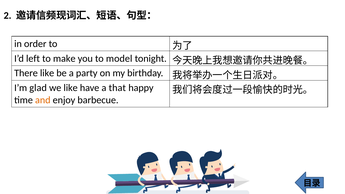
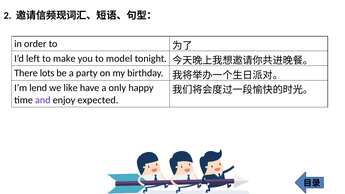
There like: like -> lots
glad: glad -> lend
that: that -> only
and colour: orange -> purple
barbecue: barbecue -> expected
